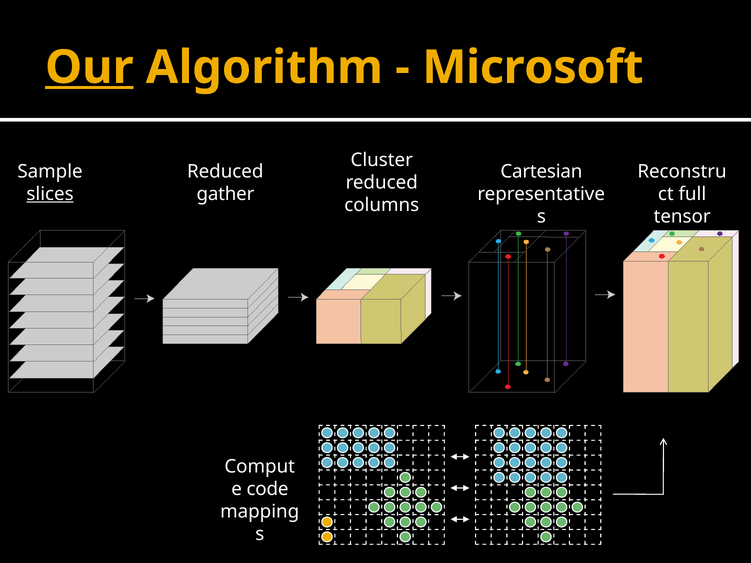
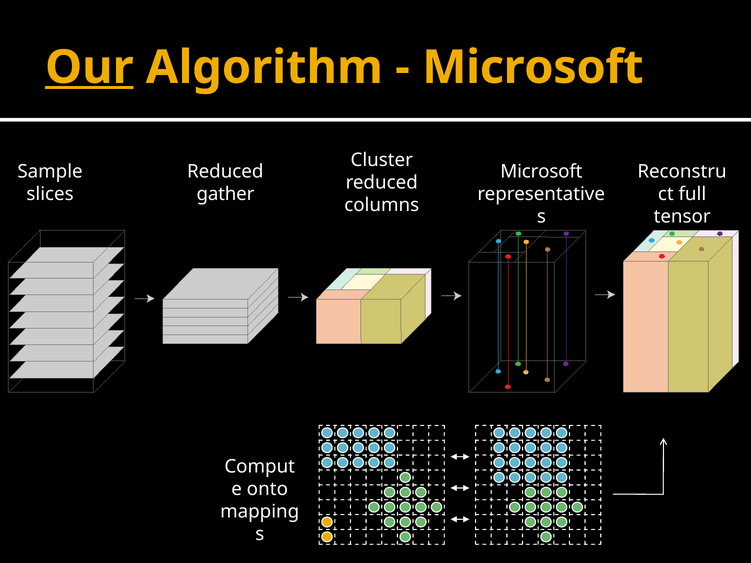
Cartesian at (541, 172): Cartesian -> Microsoft
slices underline: present -> none
code: code -> onto
